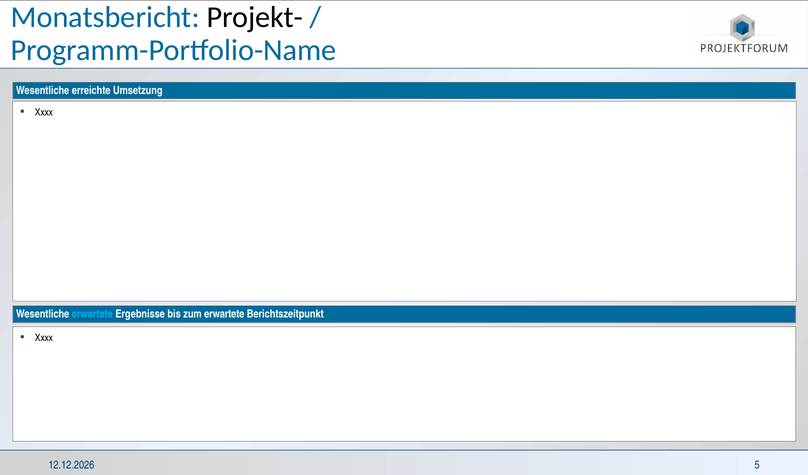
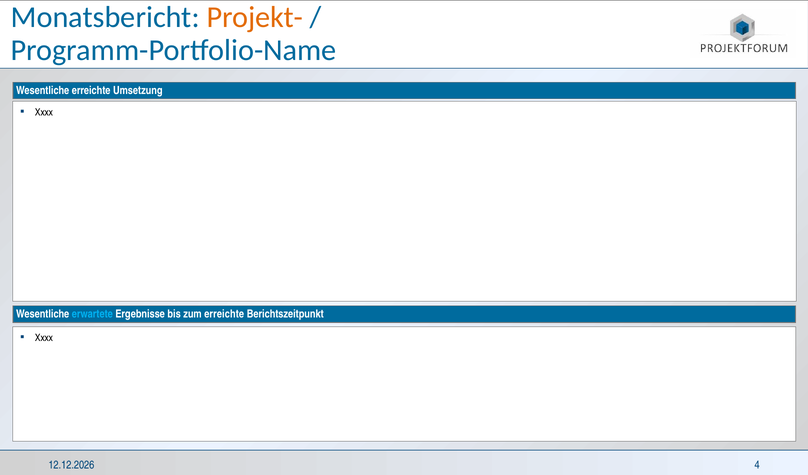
Projekt- colour: black -> orange
zum erwartete: erwartete -> erreichte
5: 5 -> 4
